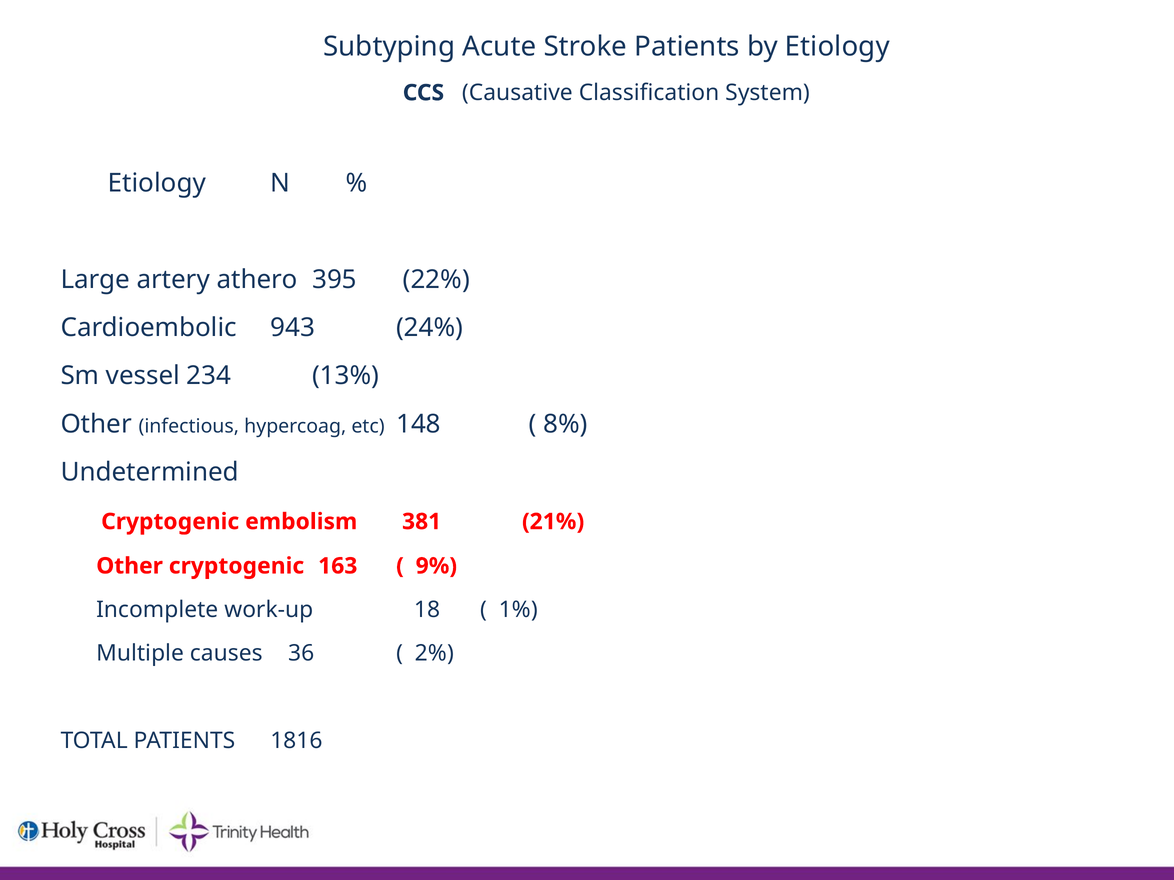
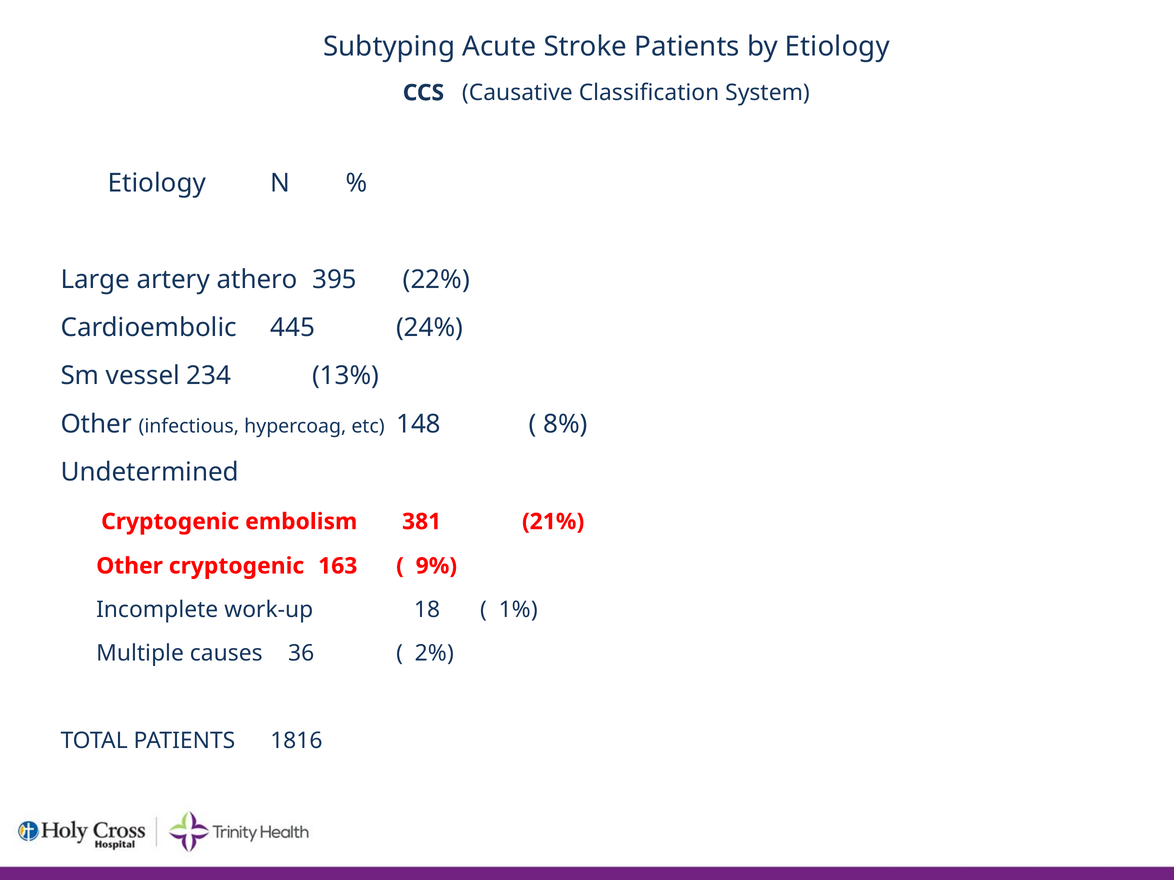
943: 943 -> 445
